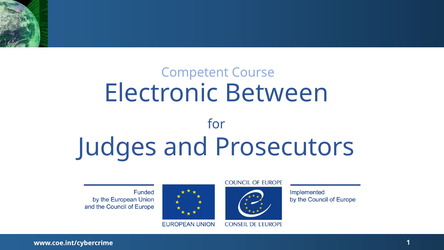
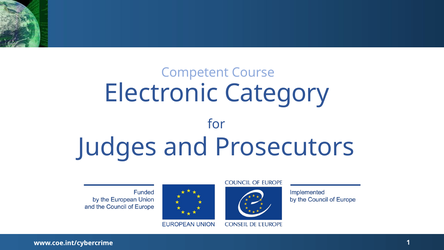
Between: Between -> Category
